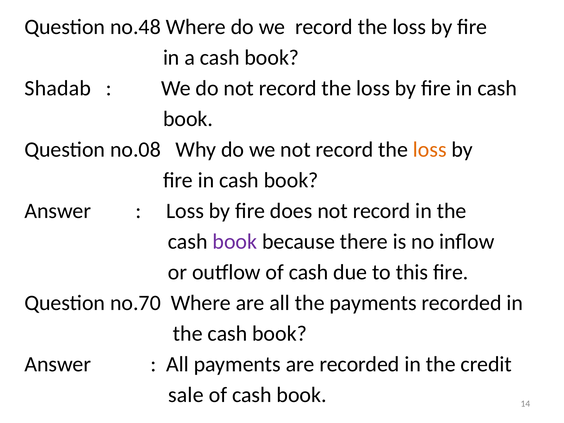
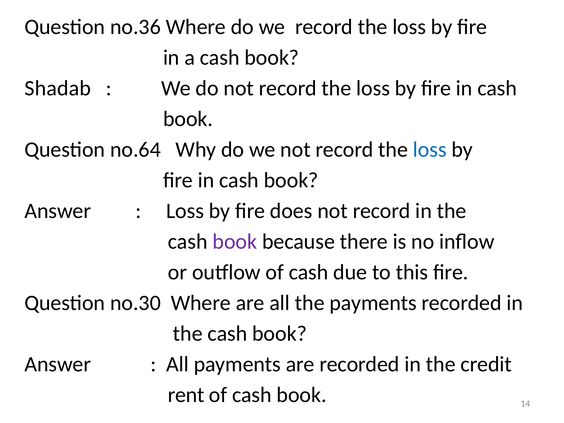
no.48: no.48 -> no.36
no.08: no.08 -> no.64
loss at (430, 150) colour: orange -> blue
no.70: no.70 -> no.30
sale: sale -> rent
